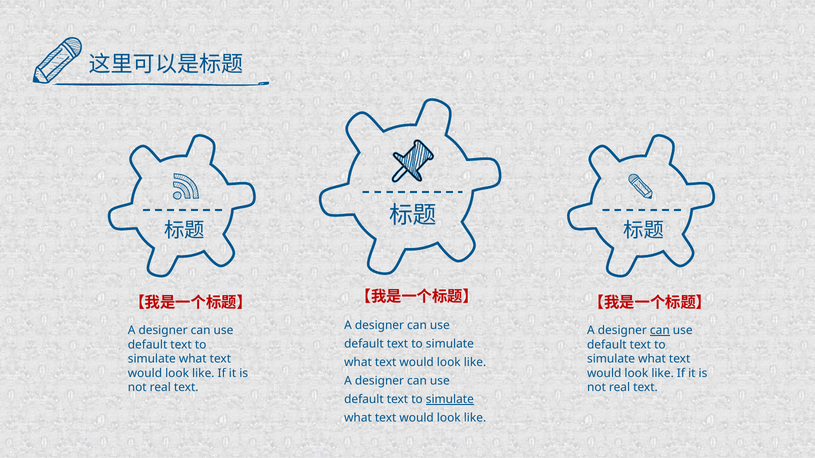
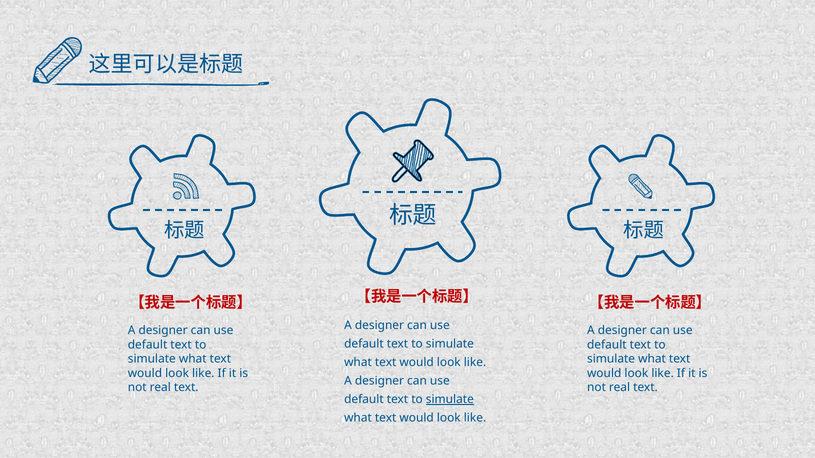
can at (660, 331) underline: present -> none
